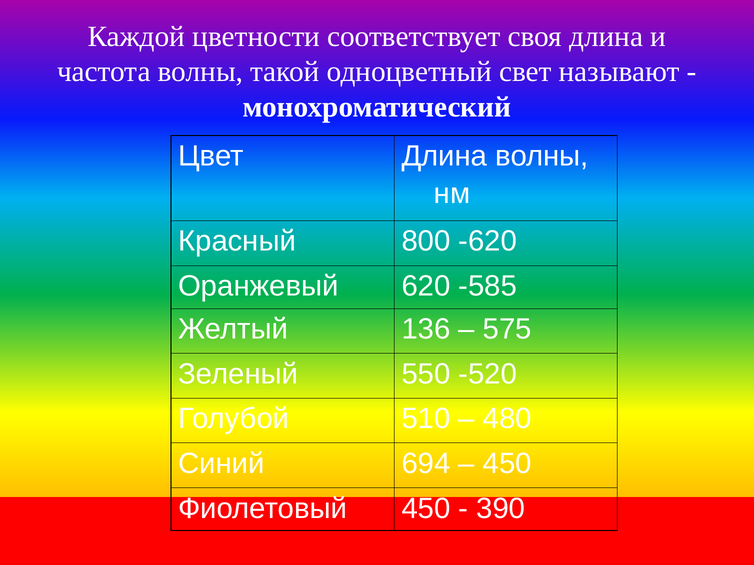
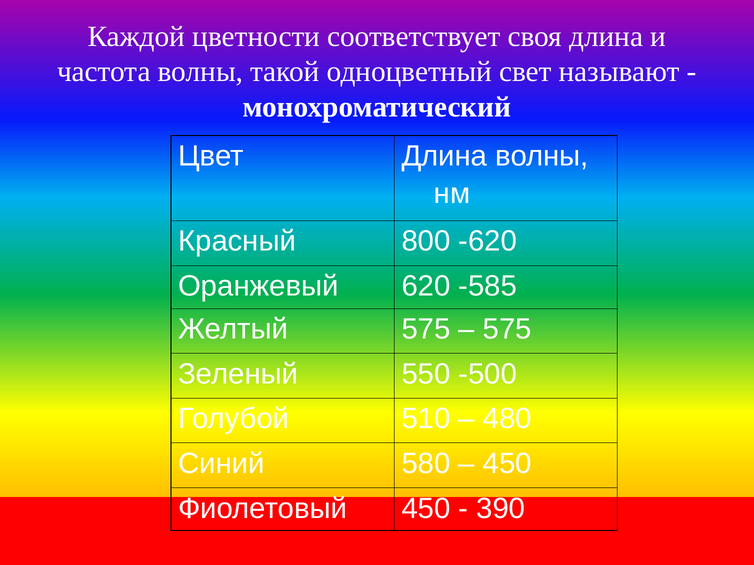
Желтый 136: 136 -> 575
-520: -520 -> -500
694: 694 -> 580
